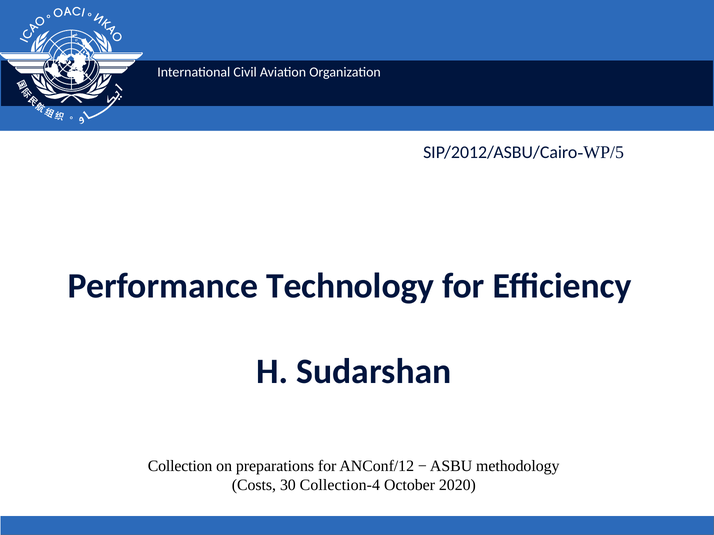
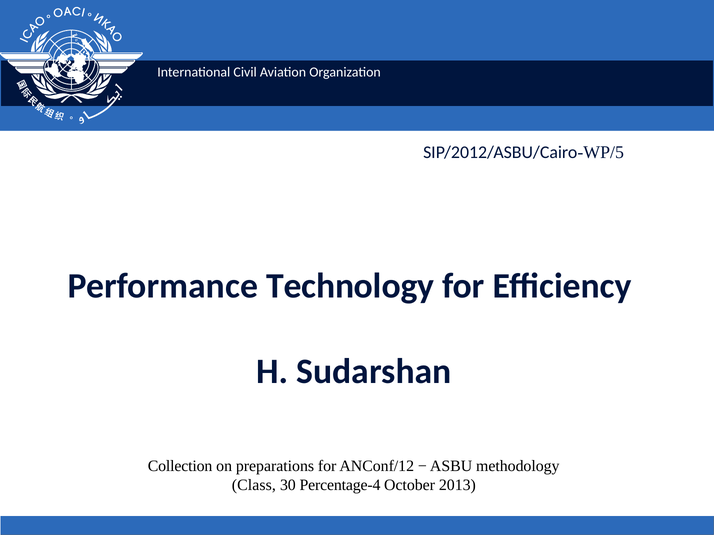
Costs: Costs -> Class
Collection-4: Collection-4 -> Percentage-4
2020: 2020 -> 2013
